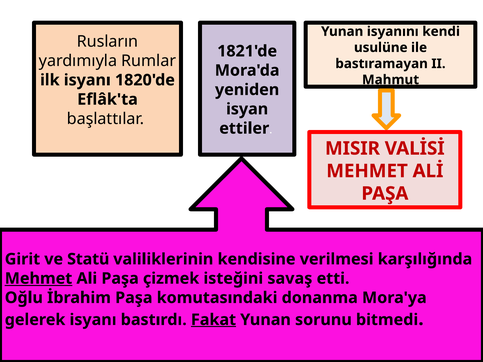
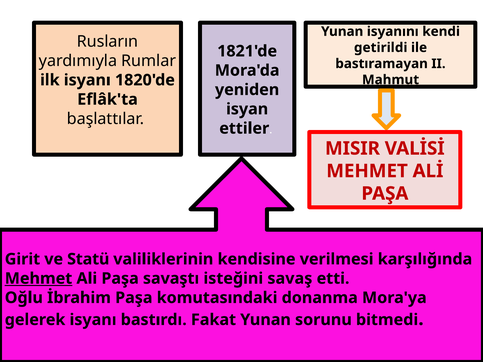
usulüne: usulüne -> getirildi
çizmek: çizmek -> savaştı
Fakat underline: present -> none
